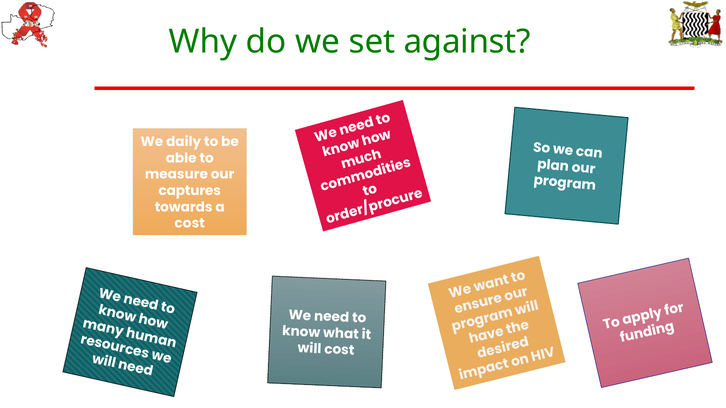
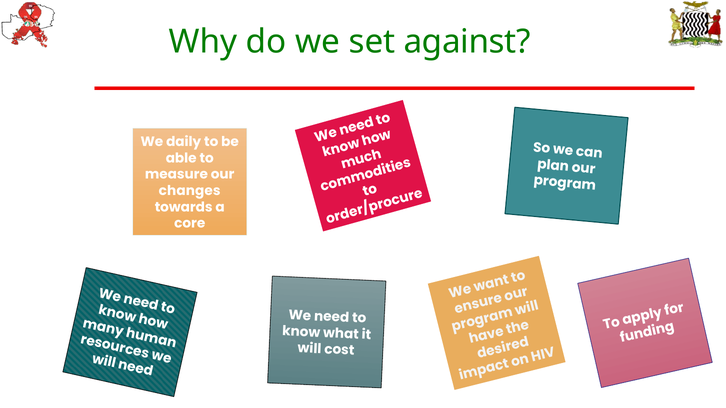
captures: captures -> changes
cost at (190, 224): cost -> core
